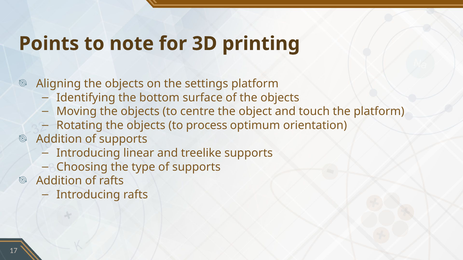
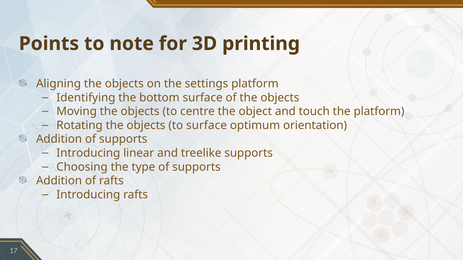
to process: process -> surface
